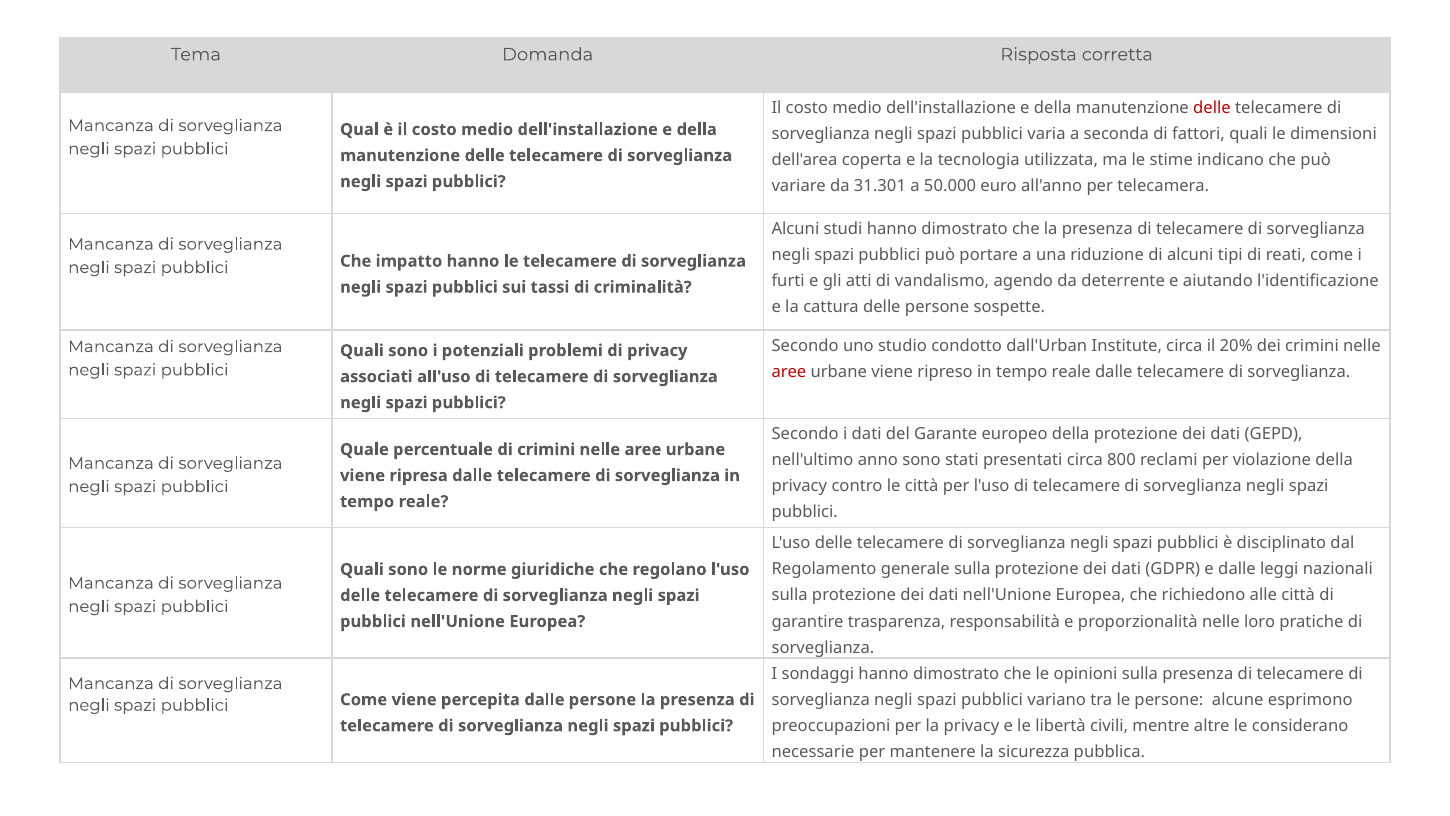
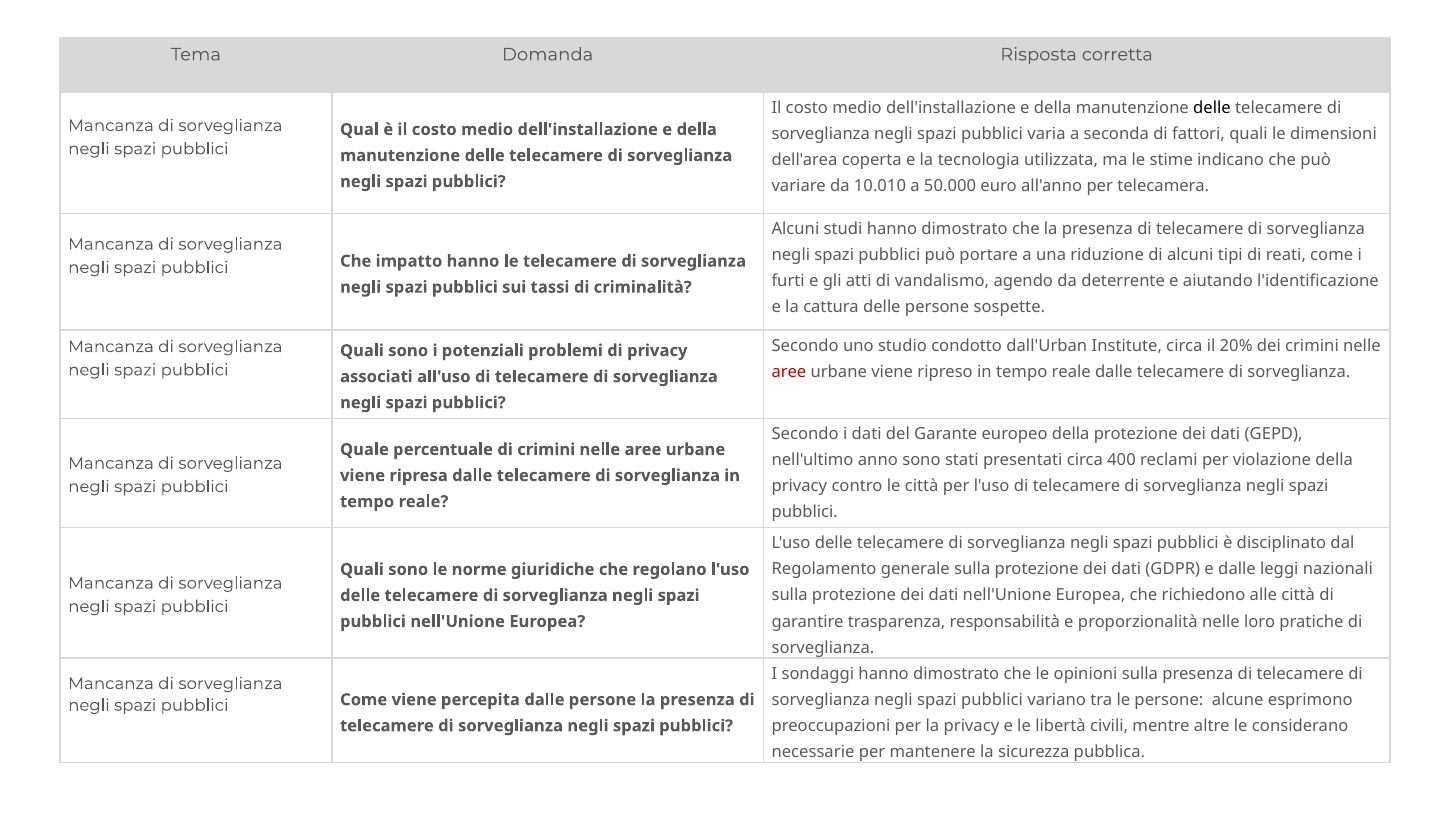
delle at (1212, 108) colour: red -> black
31.301: 31.301 -> 10.010
800: 800 -> 400
